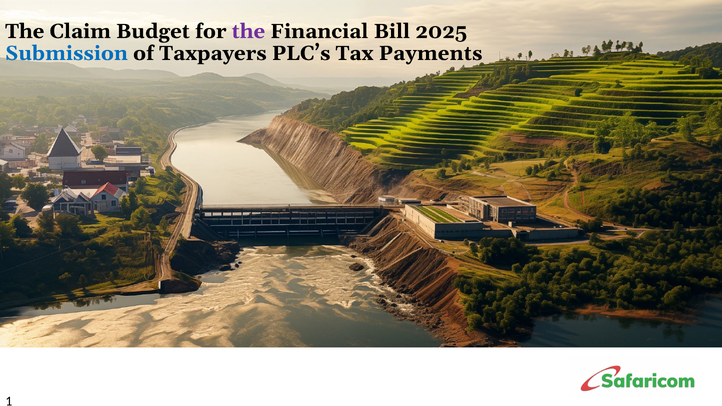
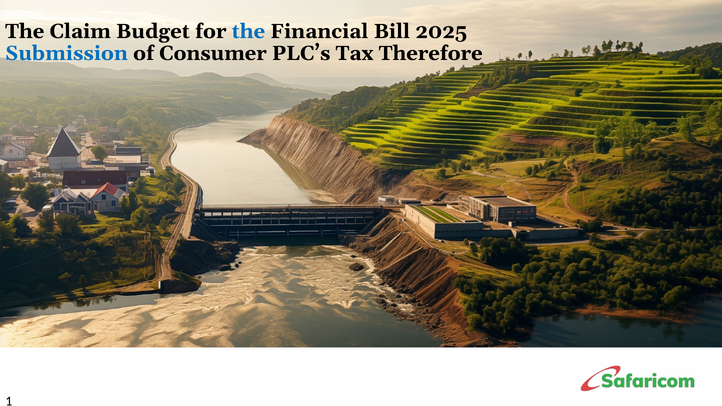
the at (248, 31) colour: purple -> blue
Taxpayers: Taxpayers -> Consumer
Payments: Payments -> Therefore
